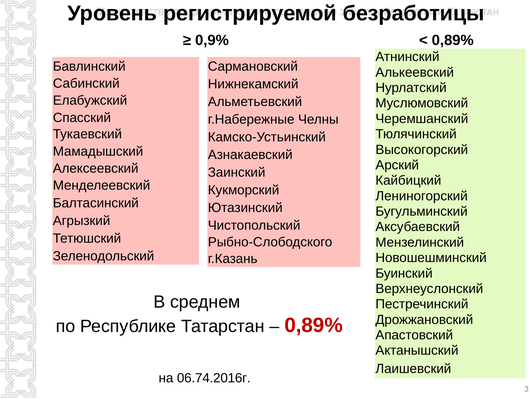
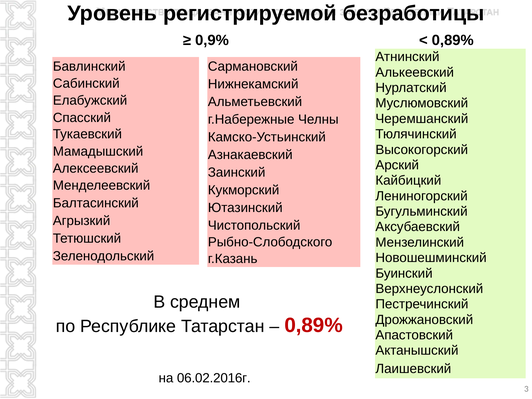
06.74.2016г: 06.74.2016г -> 06.02.2016г
